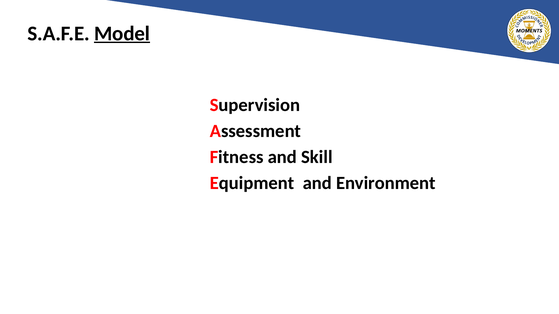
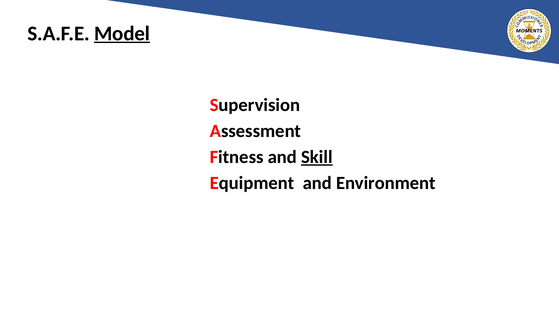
Skill underline: none -> present
